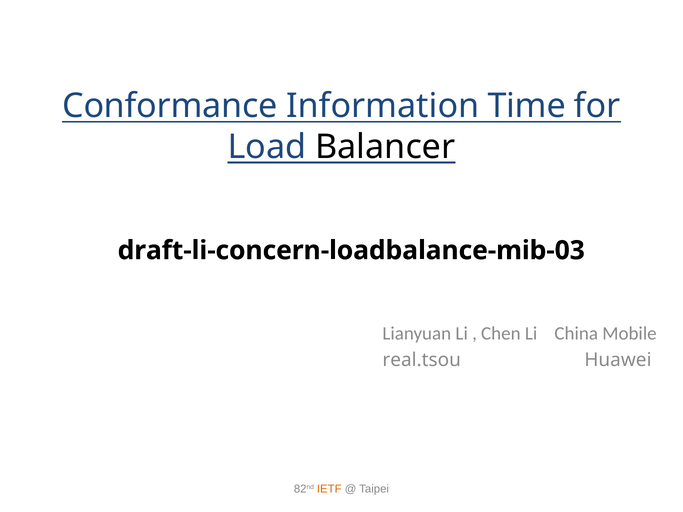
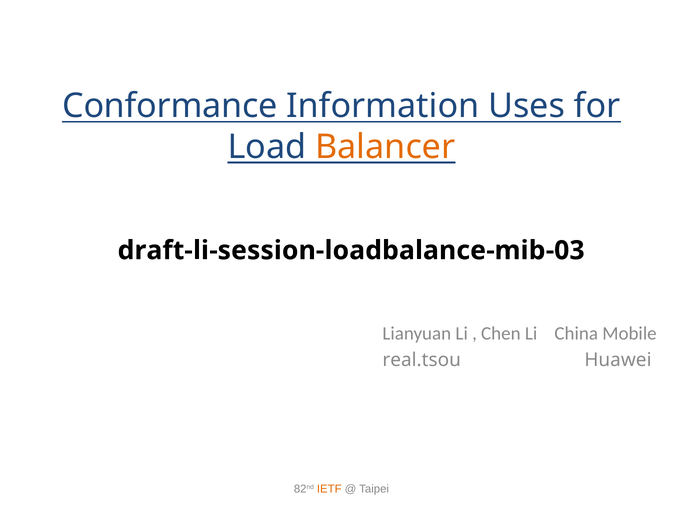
Time: Time -> Uses
Balancer colour: black -> orange
draft-li-concern-loadbalance-mib-03: draft-li-concern-loadbalance-mib-03 -> draft-li-session-loadbalance-mib-03
